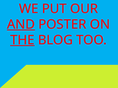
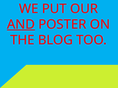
THE underline: present -> none
